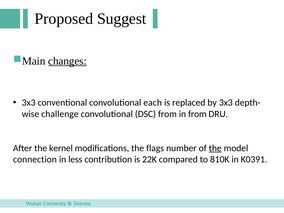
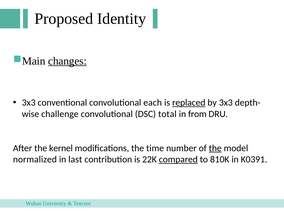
Suggest: Suggest -> Identity
replaced underline: none -> present
DSC from: from -> total
flags: flags -> time
connection: connection -> normalized
less: less -> last
compared underline: none -> present
